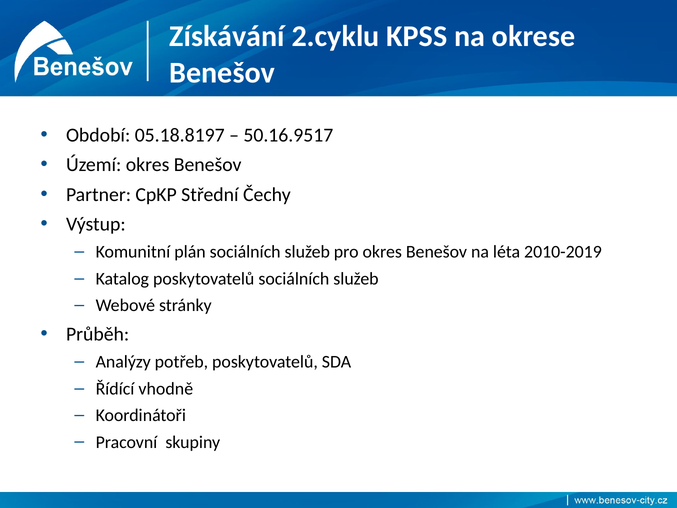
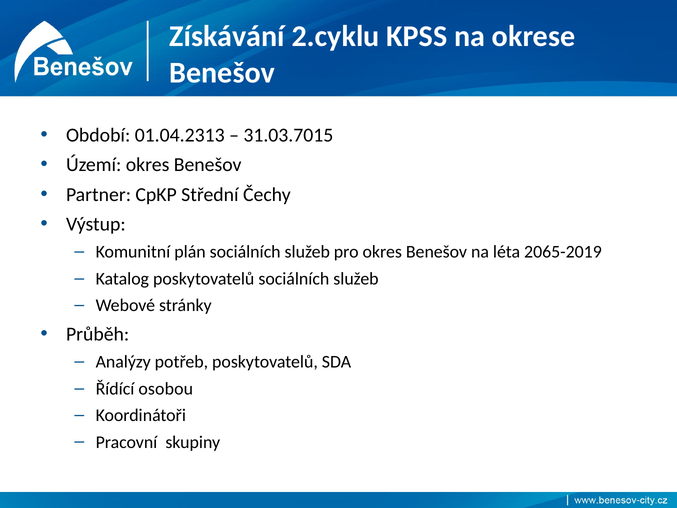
05.18.8197: 05.18.8197 -> 01.04.2313
50.16.9517: 50.16.9517 -> 31.03.7015
2010-2019: 2010-2019 -> 2065-2019
vhodně: vhodně -> osobou
